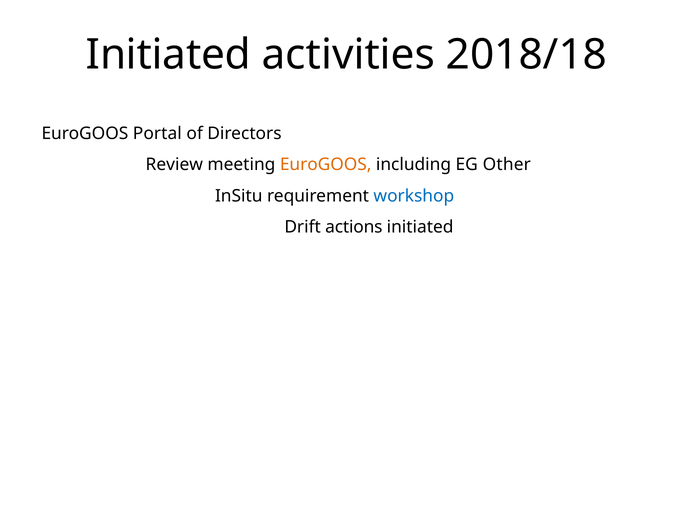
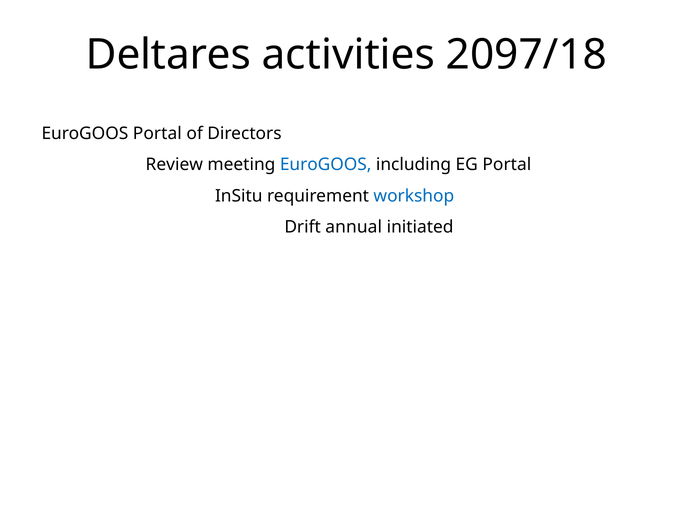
Initiated at (168, 55): Initiated -> Deltares
2018/18: 2018/18 -> 2097/18
EuroGOOS at (326, 165) colour: orange -> blue
EG Other: Other -> Portal
actions: actions -> annual
